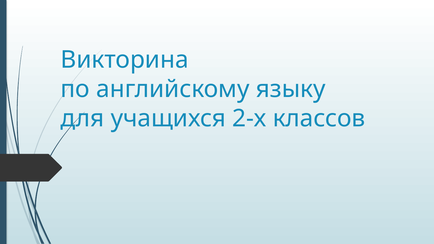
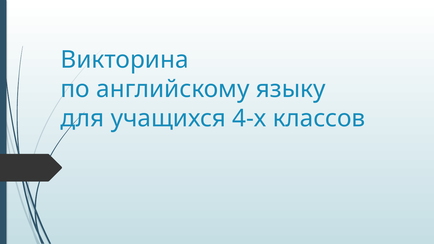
2-х: 2-х -> 4-х
